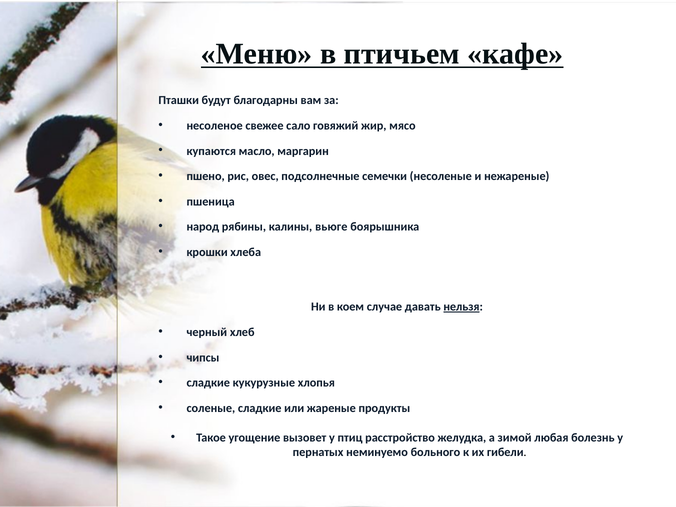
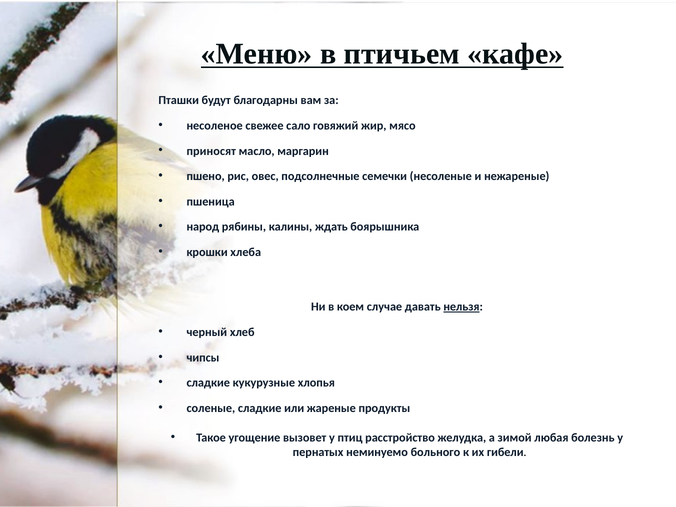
купаются: купаются -> приносят
вьюге: вьюге -> ждать
